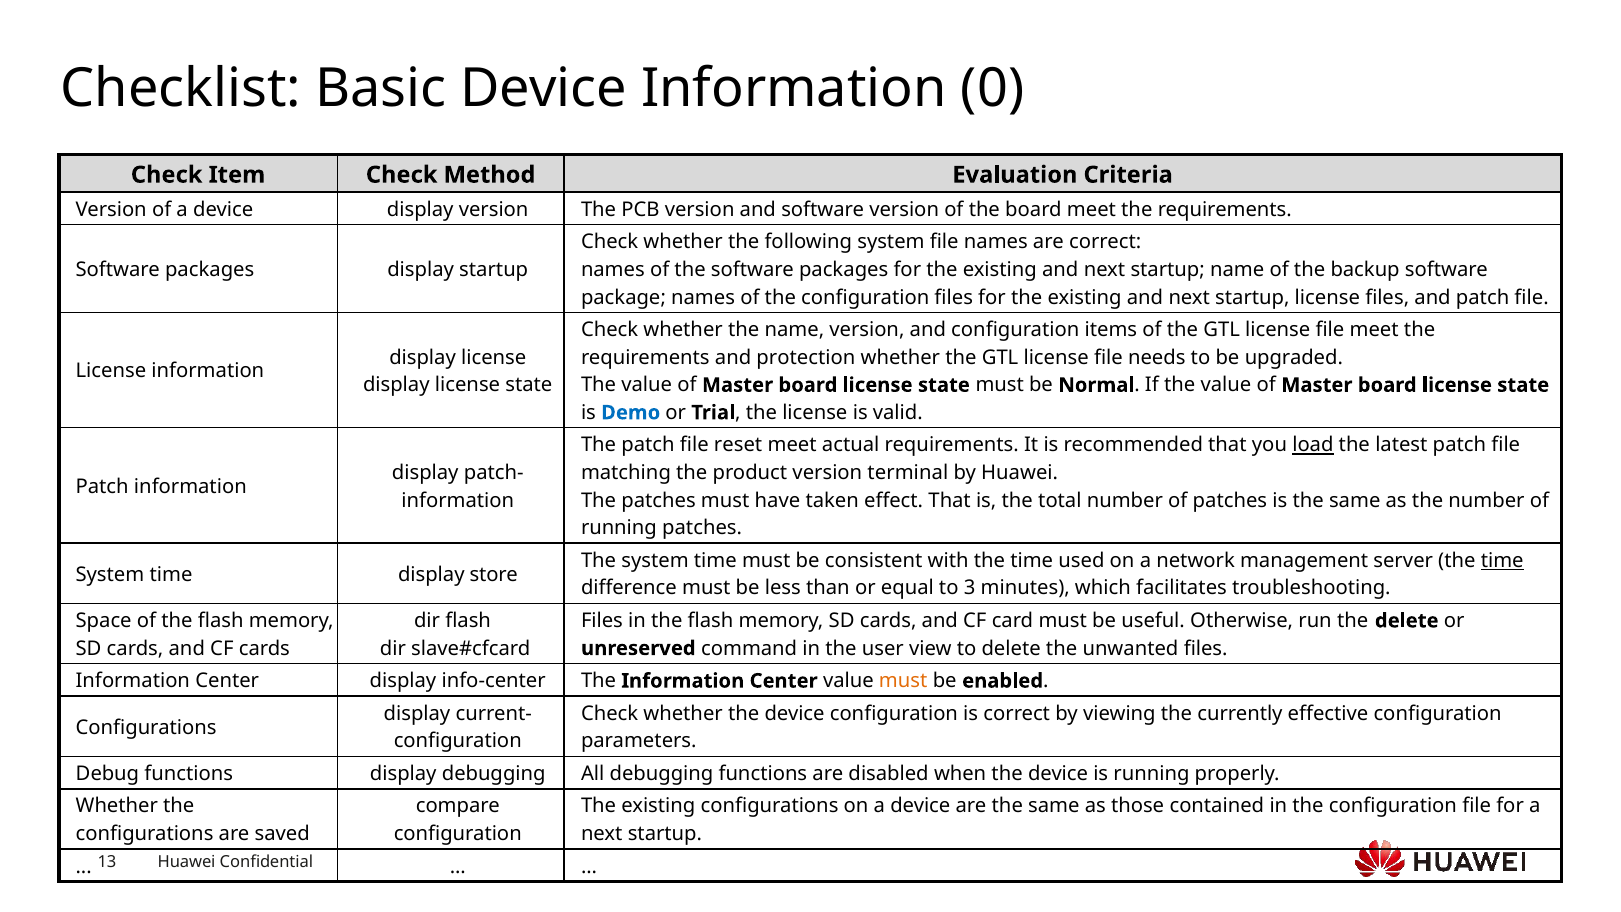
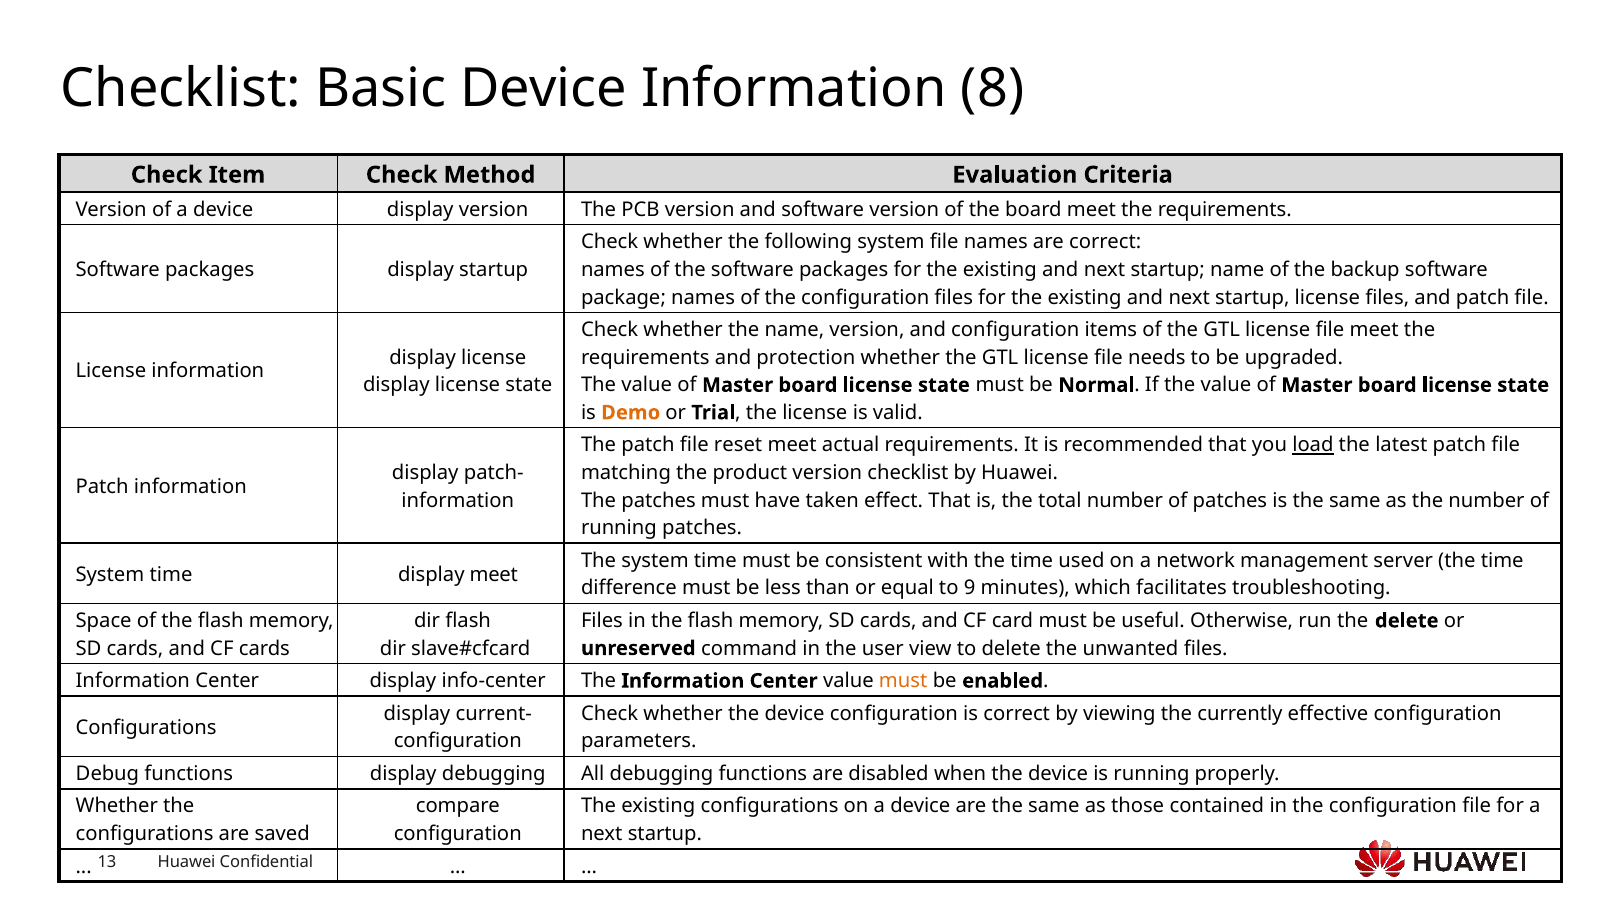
0: 0 -> 8
Demo colour: blue -> orange
version terminal: terminal -> checklist
time at (1502, 560) underline: present -> none
display store: store -> meet
3: 3 -> 9
